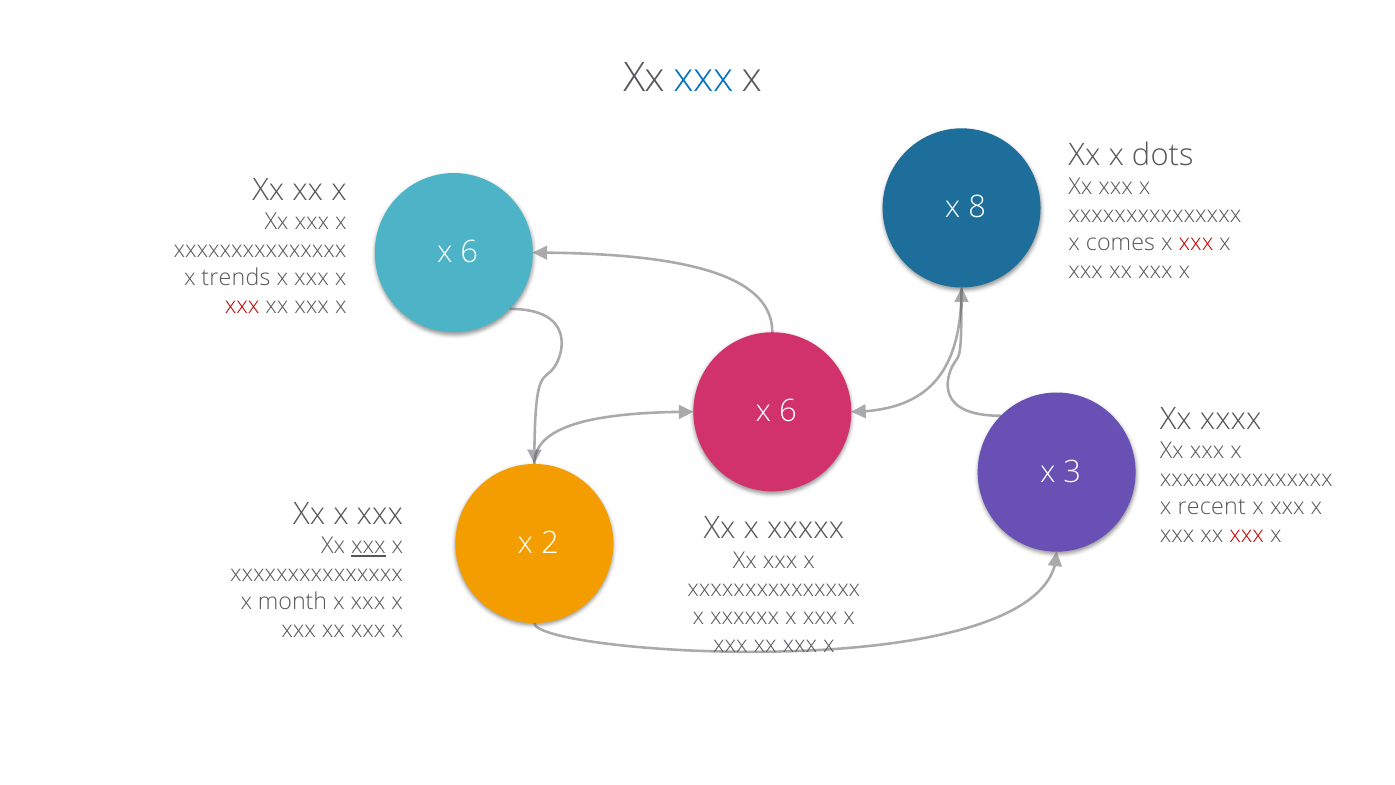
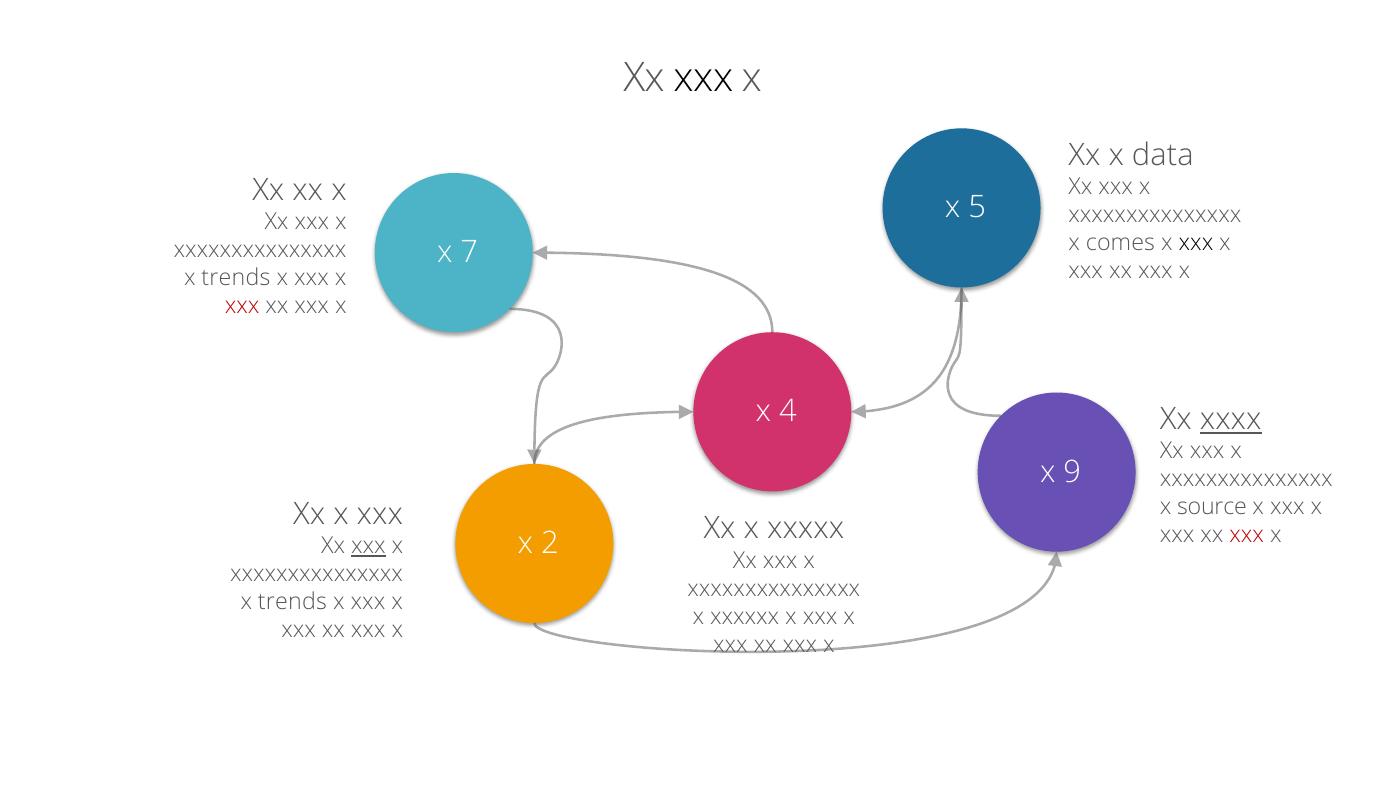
xxx at (703, 78) colour: blue -> black
dots: dots -> data
8: 8 -> 5
xxx at (1196, 243) colour: red -> black
6 at (469, 252): 6 -> 7
6 at (788, 411): 6 -> 4
xxxx underline: none -> present
3: 3 -> 9
recent: recent -> source
month at (293, 602): month -> trends
